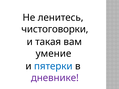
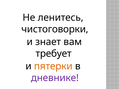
такая: такая -> знает
умение: умение -> требует
пятерки colour: blue -> orange
